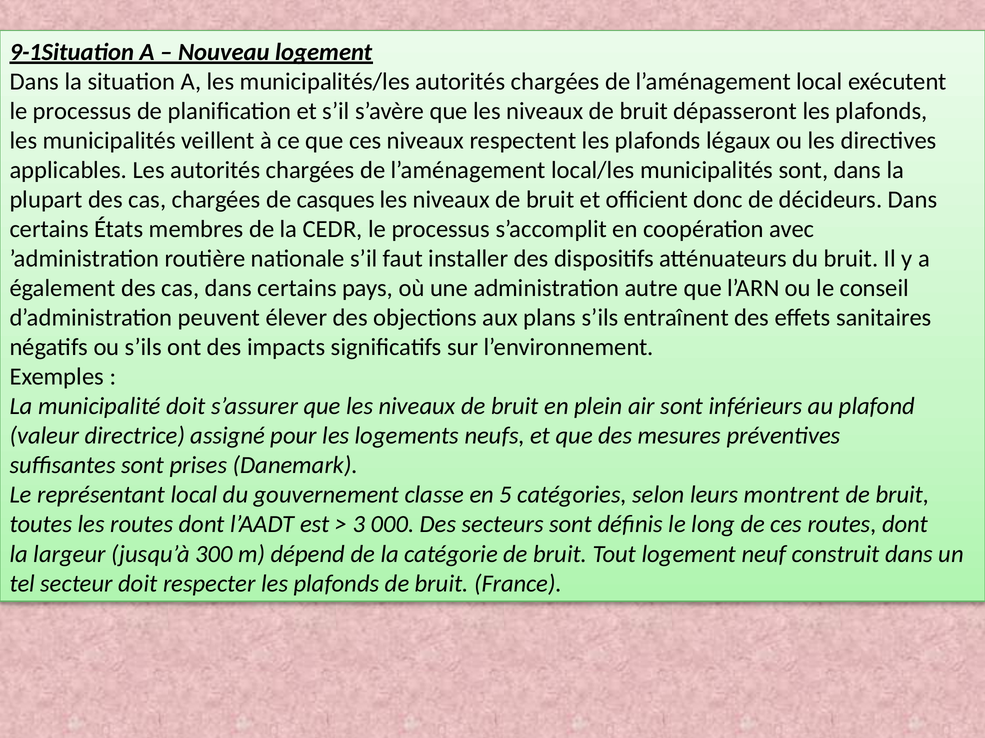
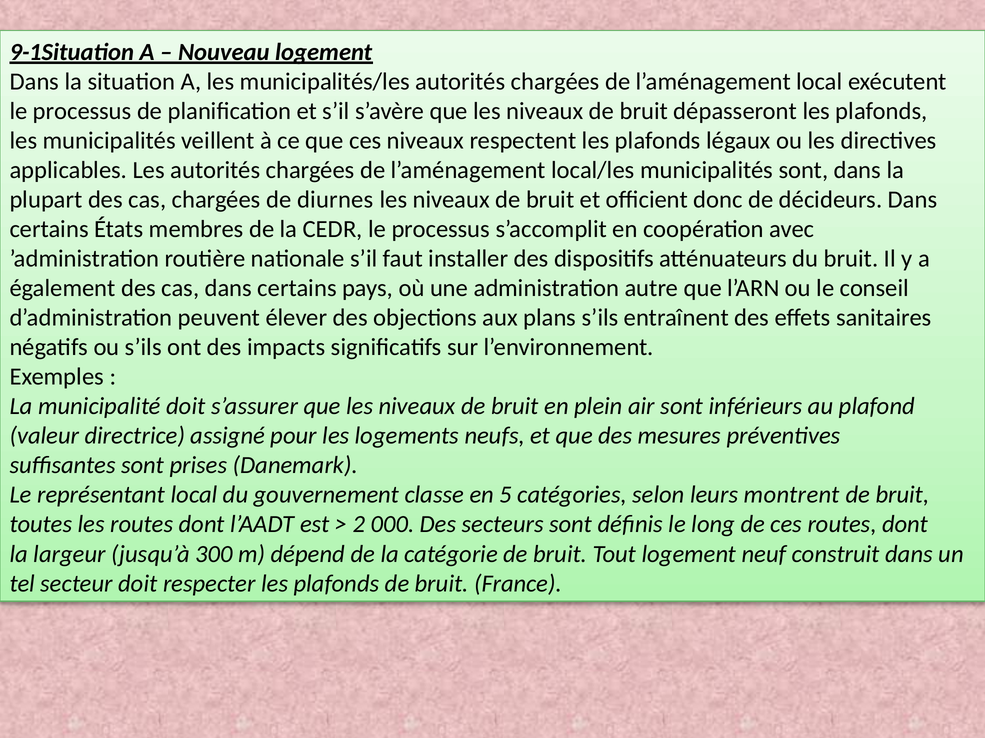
casques: casques -> diurnes
3: 3 -> 2
